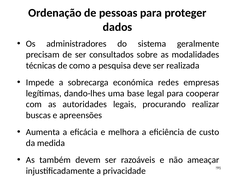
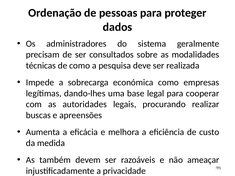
económica redes: redes -> como
